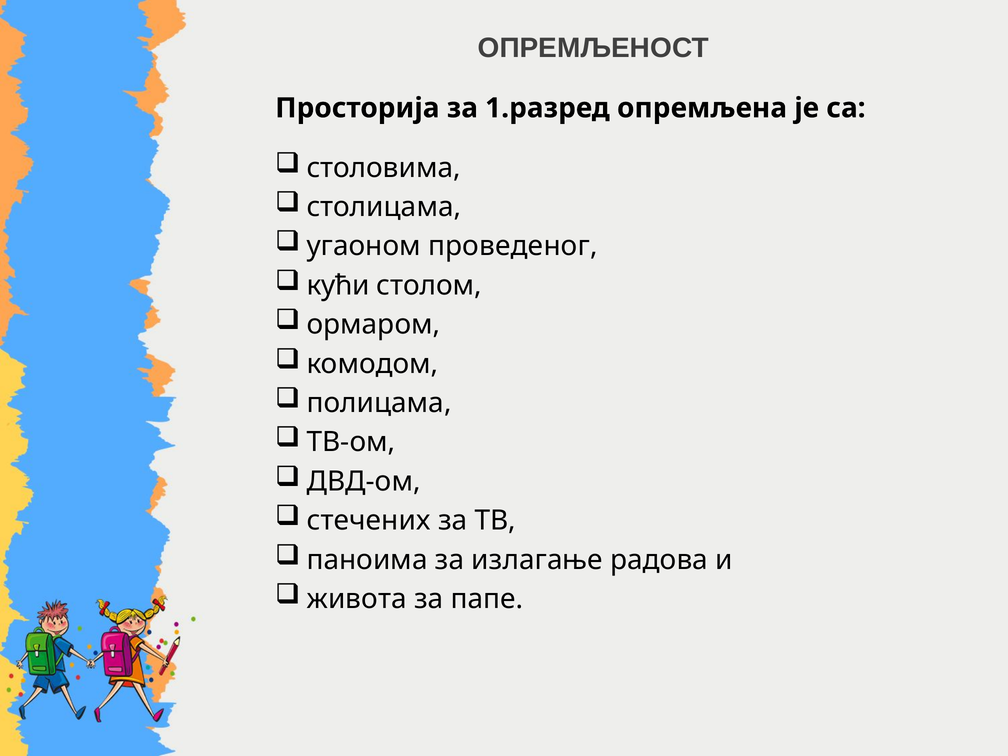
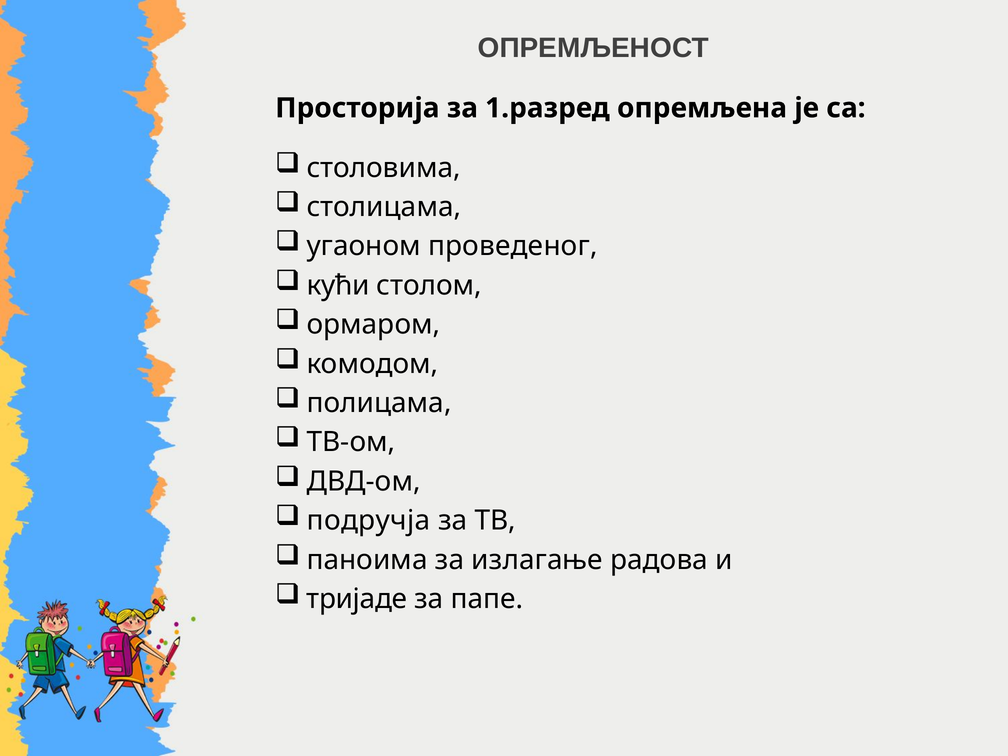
стечених: стечених -> подручја
живота: живота -> тријаде
